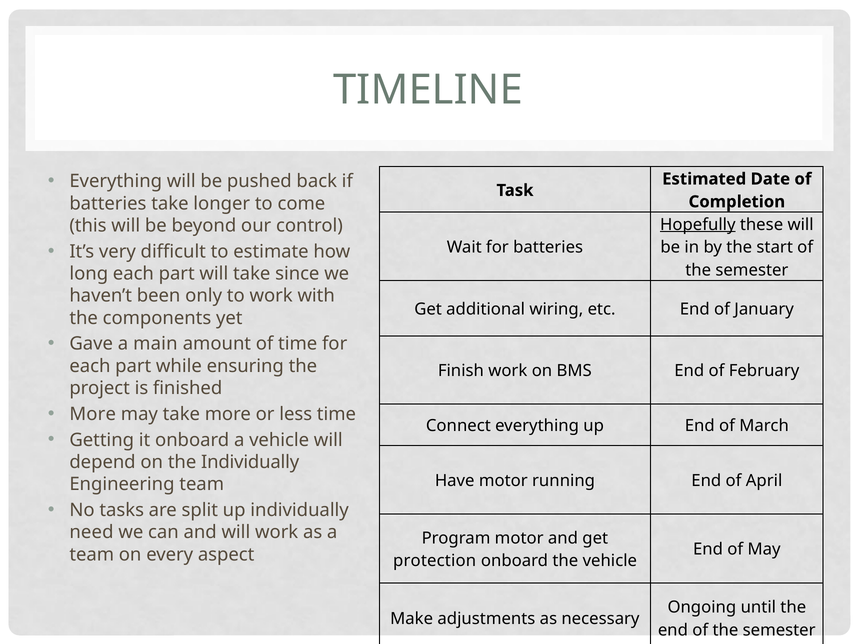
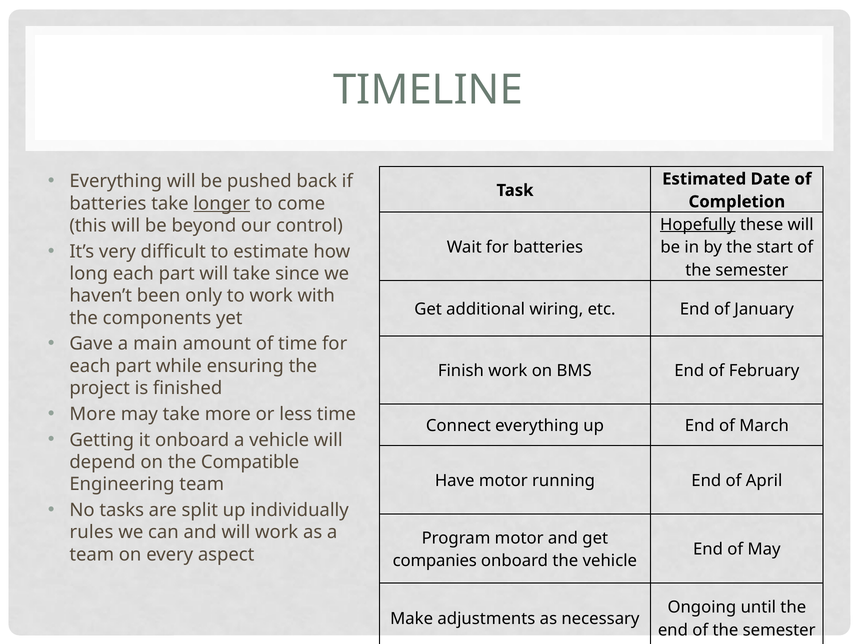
longer underline: none -> present
the Individually: Individually -> Compatible
need: need -> rules
protection: protection -> companies
